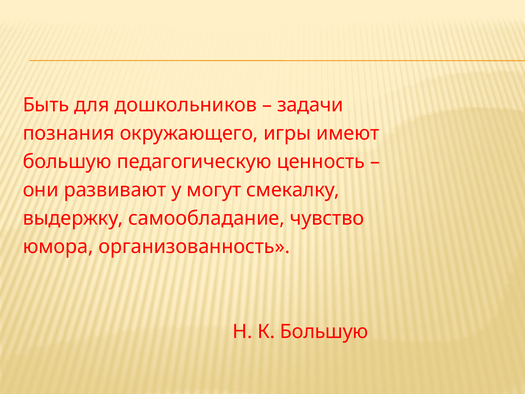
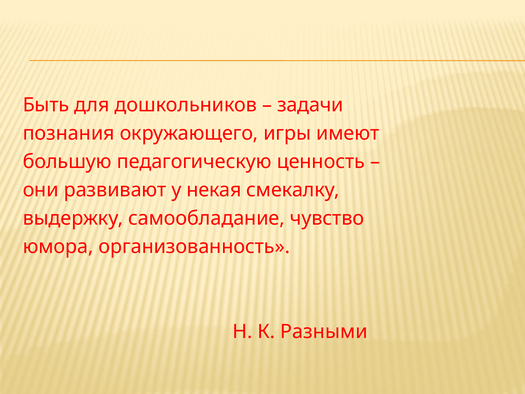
могут: могут -> некая
К Большую: Большую -> Разными
